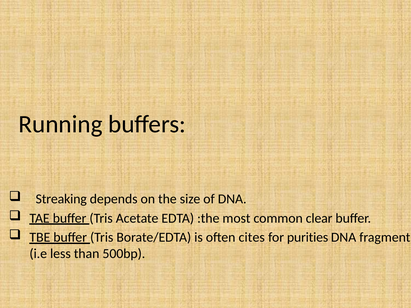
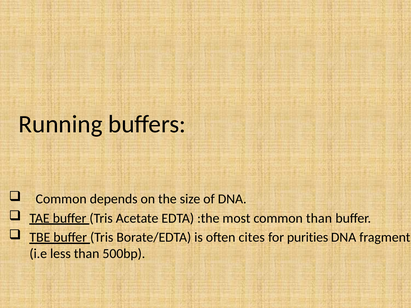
Streaking at (61, 199): Streaking -> Common
common clear: clear -> than
